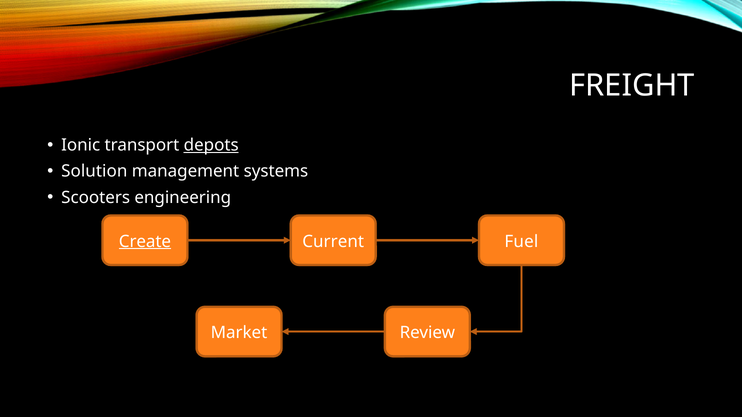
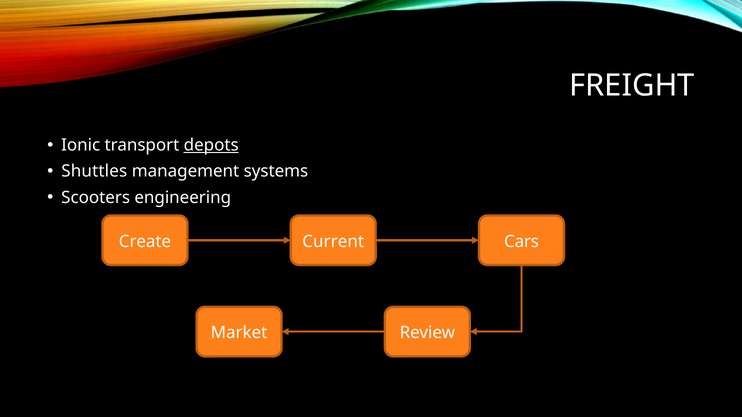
Solution: Solution -> Shuttles
Create underline: present -> none
Fuel: Fuel -> Cars
